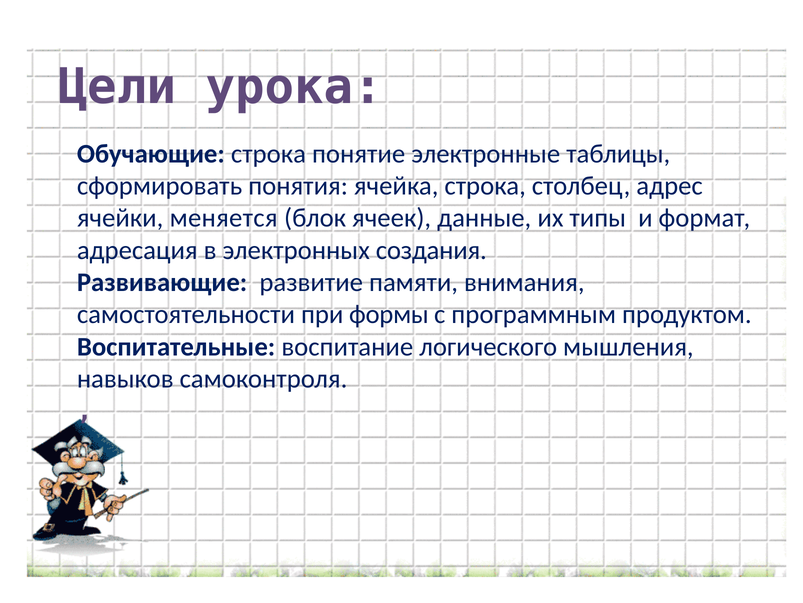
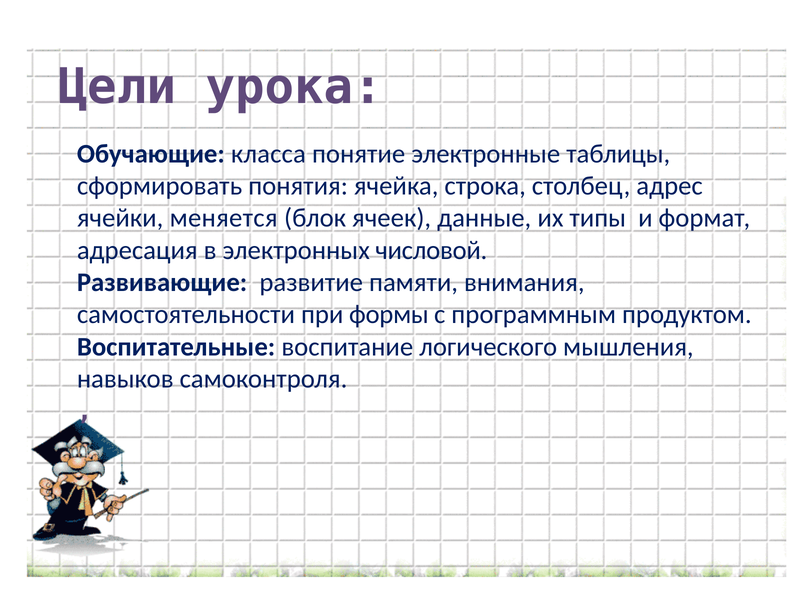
Обучающие строка: строка -> класса
создания: создания -> числовой
